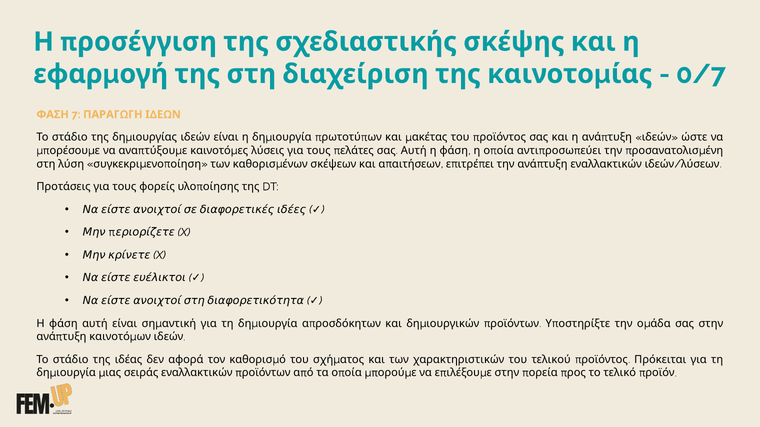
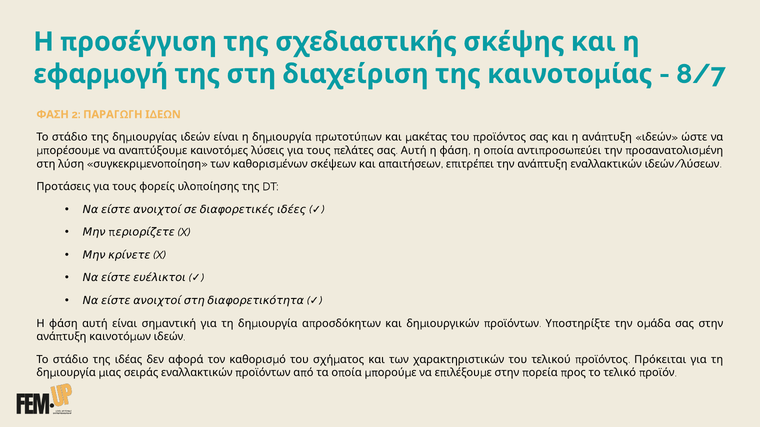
0/7: 0/7 -> 8/7
7: 7 -> 2
